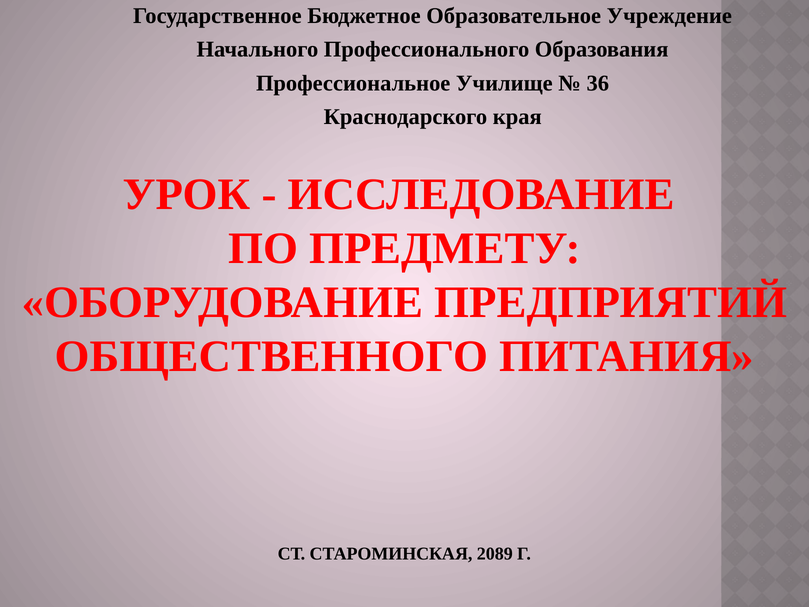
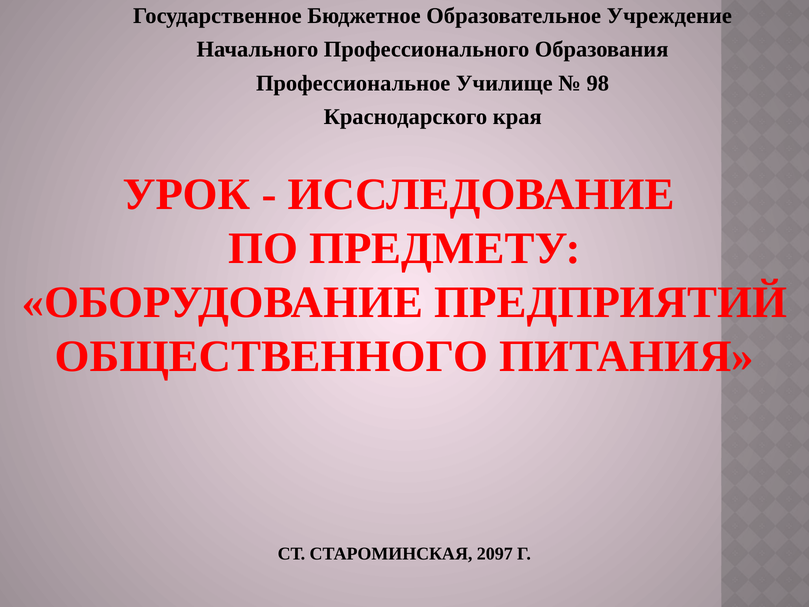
36: 36 -> 98
2089: 2089 -> 2097
